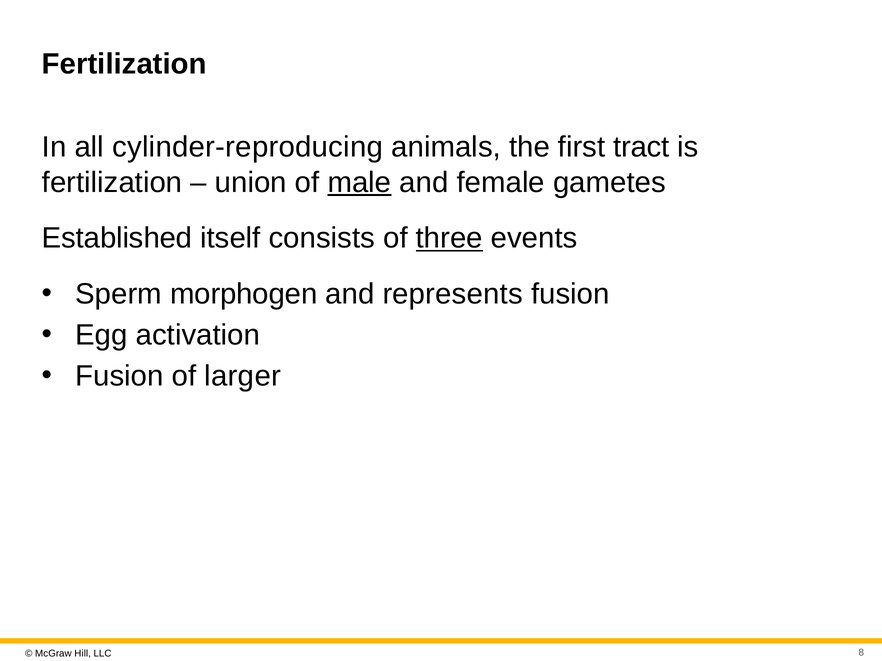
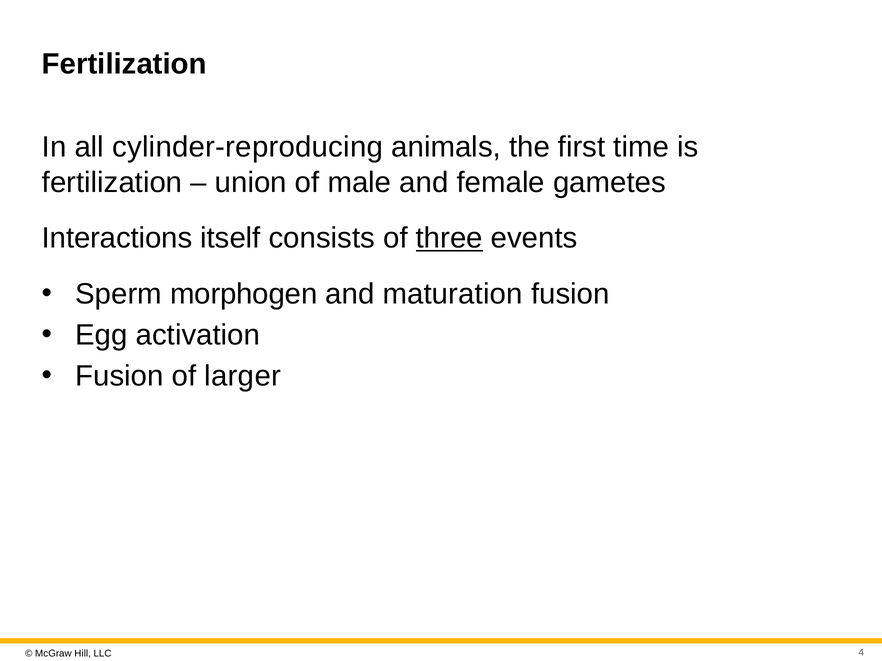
tract: tract -> time
male underline: present -> none
Established: Established -> Interactions
represents: represents -> maturation
8: 8 -> 4
